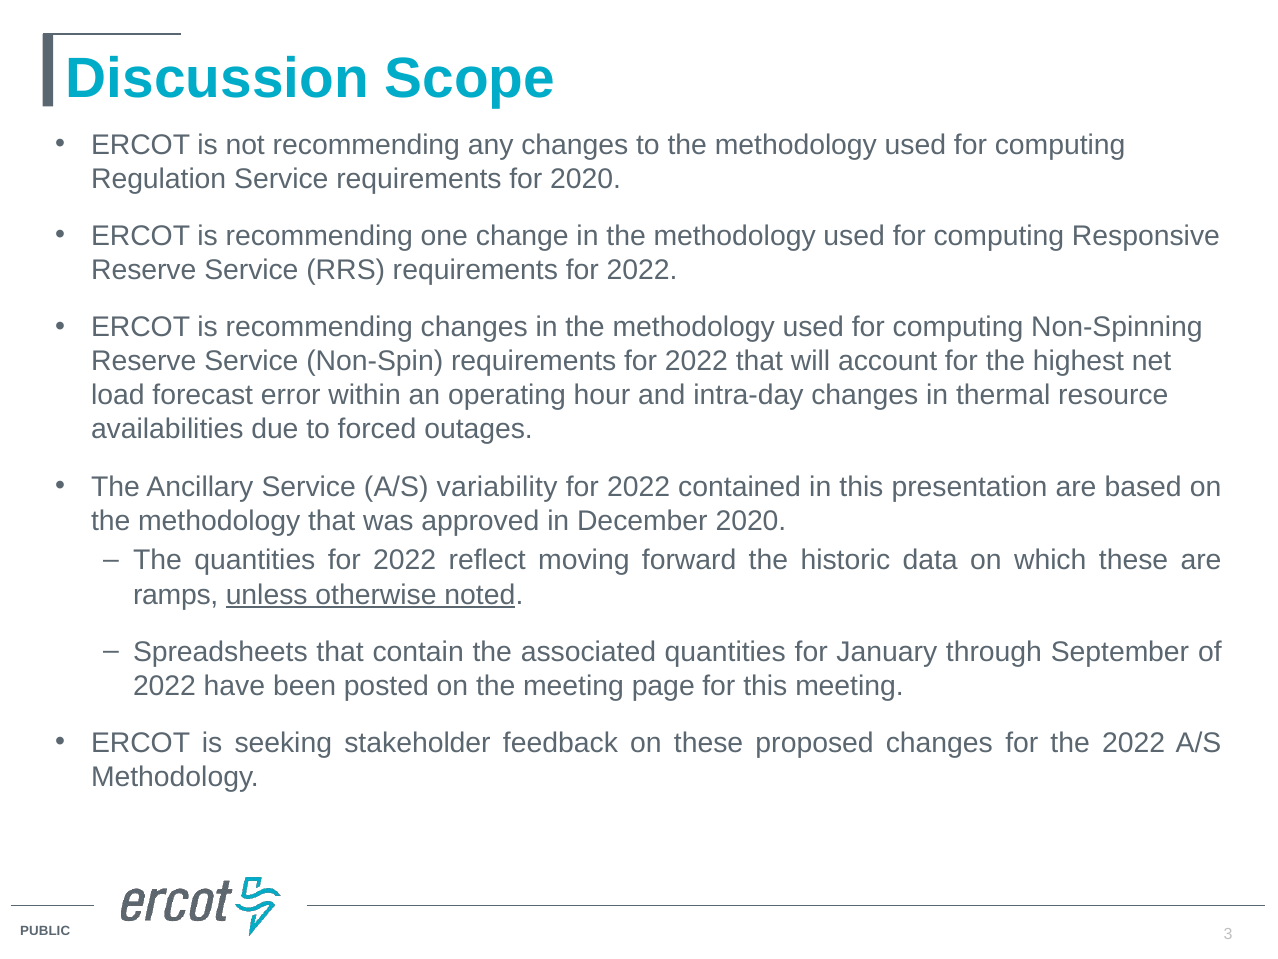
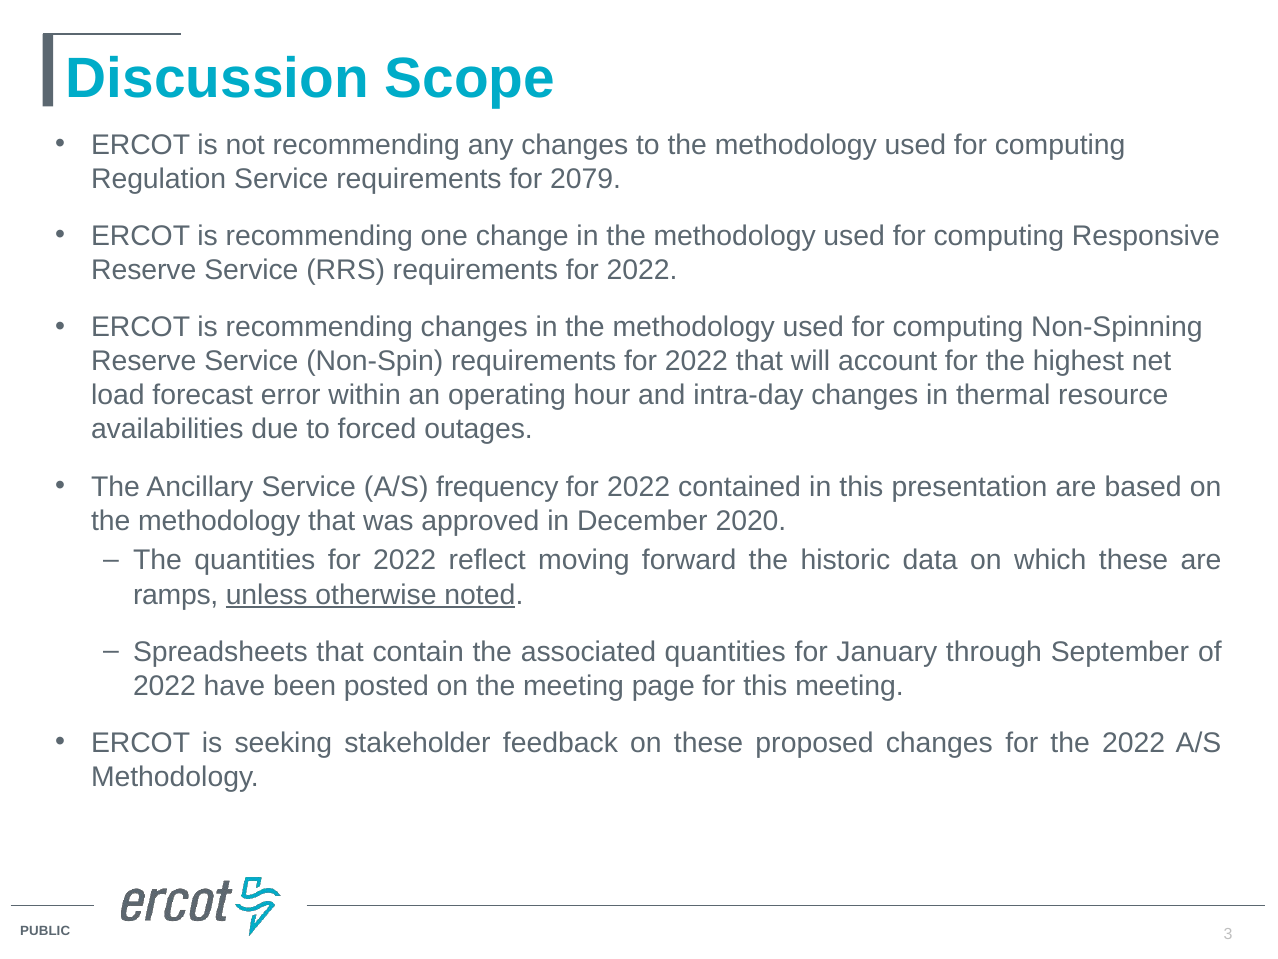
for 2020: 2020 -> 2079
variability: variability -> frequency
